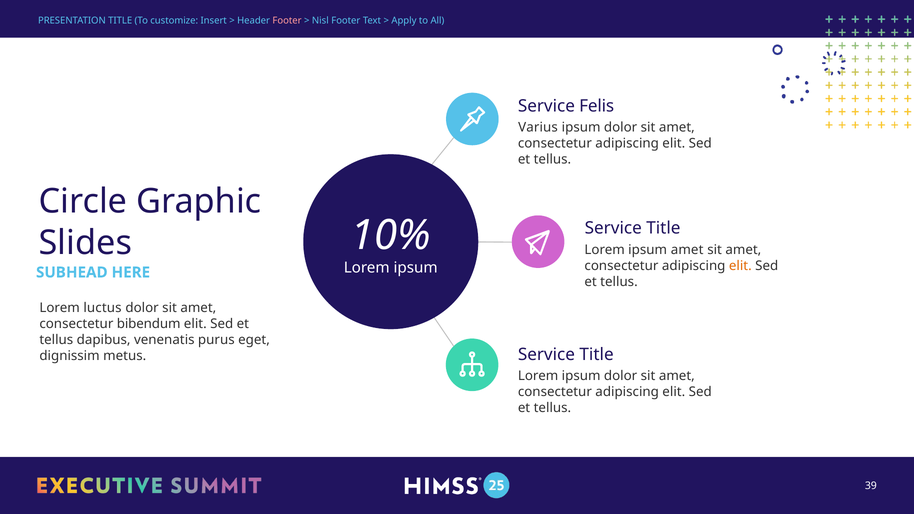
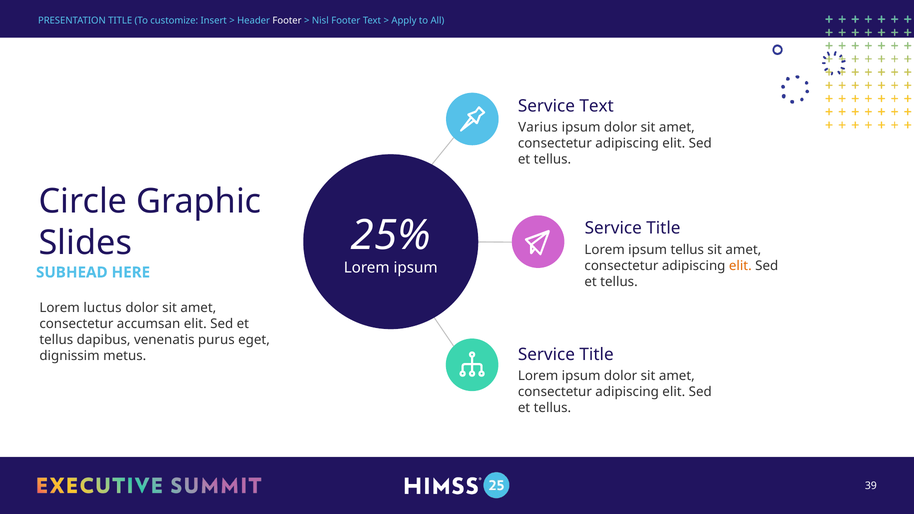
Footer at (287, 20) colour: pink -> white
Service Felis: Felis -> Text
10%: 10% -> 25%
ipsum amet: amet -> tellus
bibendum: bibendum -> accumsan
